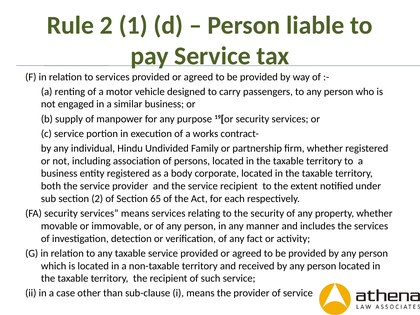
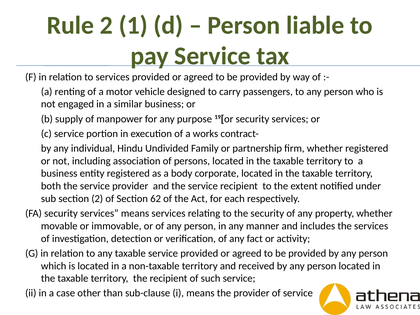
65: 65 -> 62
